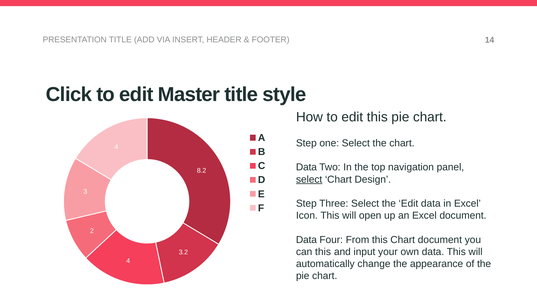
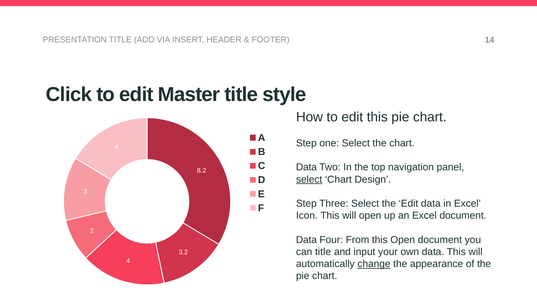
this Chart: Chart -> Open
can this: this -> title
change underline: none -> present
